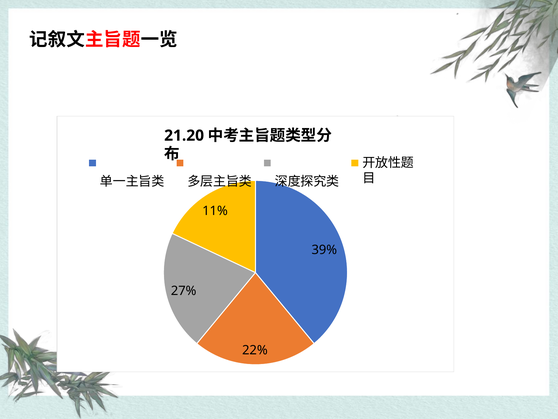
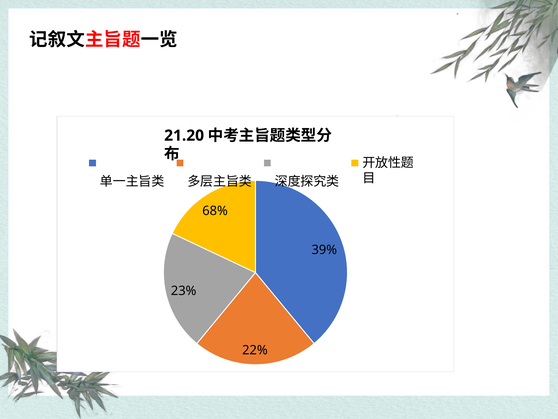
11%: 11% -> 68%
27%: 27% -> 23%
